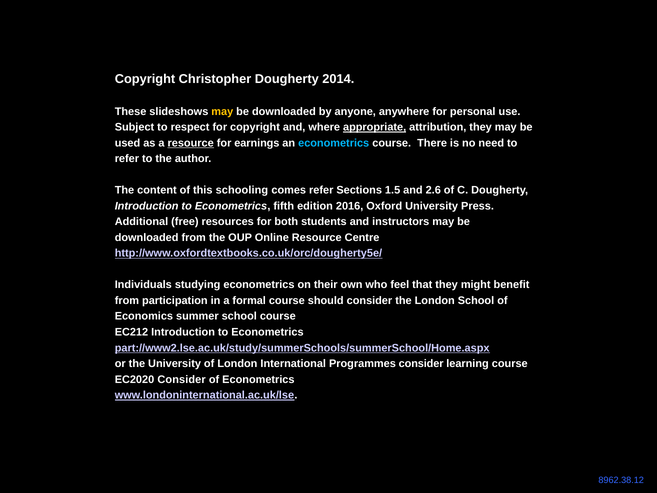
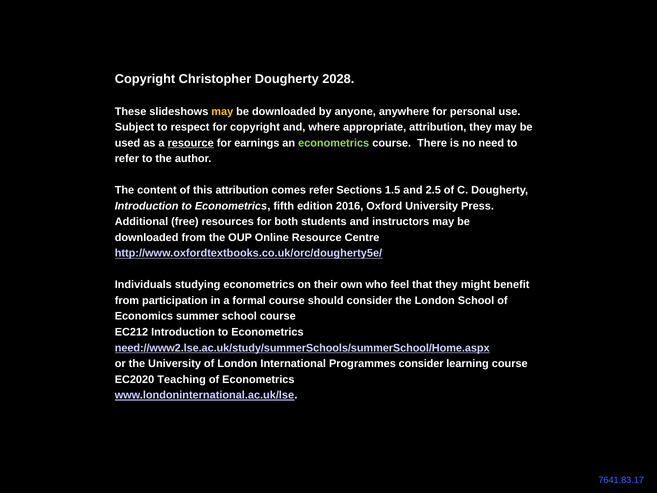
2014: 2014 -> 2028
appropriate underline: present -> none
econometrics at (334, 143) colour: light blue -> light green
this schooling: schooling -> attribution
2.6: 2.6 -> 2.5
part://www2.lse.ac.uk/study/summerSchools/summerSchool/Home.aspx: part://www2.lse.ac.uk/study/summerSchools/summerSchool/Home.aspx -> need://www2.lse.ac.uk/study/summerSchools/summerSchool/Home.aspx
EC2020 Consider: Consider -> Teaching
8962.38.12: 8962.38.12 -> 7641.83.17
